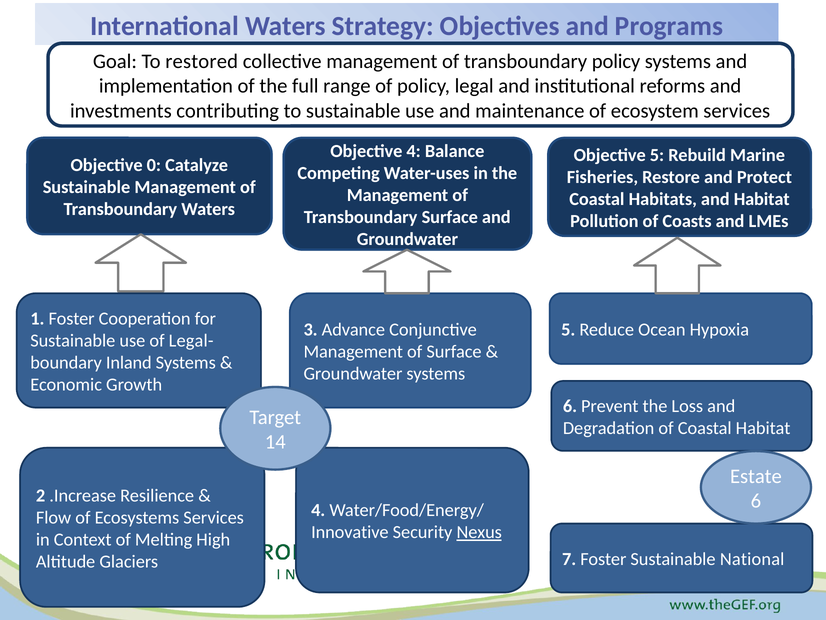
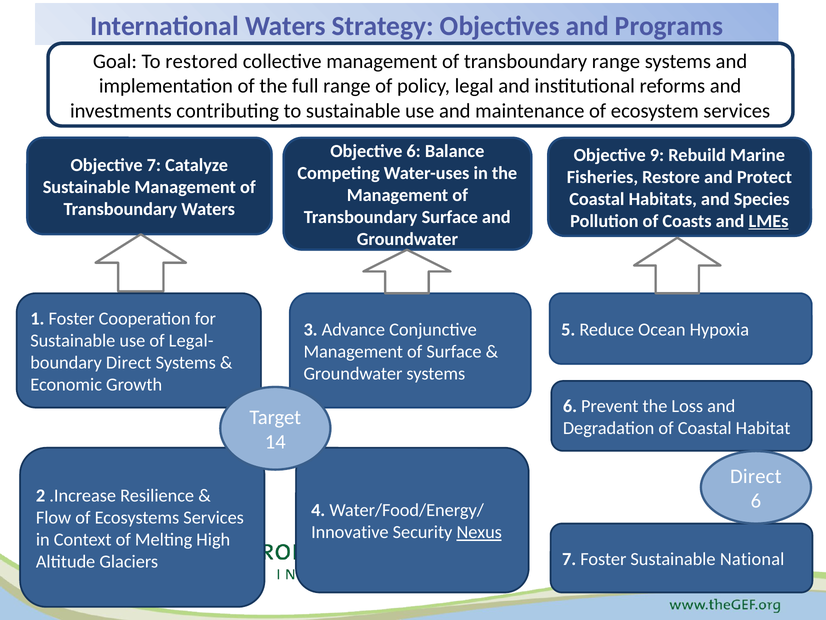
transboundary policy: policy -> range
Objective 4: 4 -> 6
Objective 5: 5 -> 9
Objective 0: 0 -> 7
and Habitat: Habitat -> Species
LMEs underline: none -> present
boundary Inland: Inland -> Direct
Estate at (756, 476): Estate -> Direct
